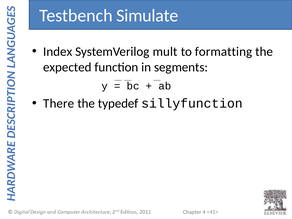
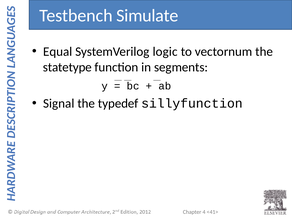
Index: Index -> Equal
mult: mult -> logic
formatting: formatting -> vectornum
expected: expected -> statetype
There: There -> Signal
